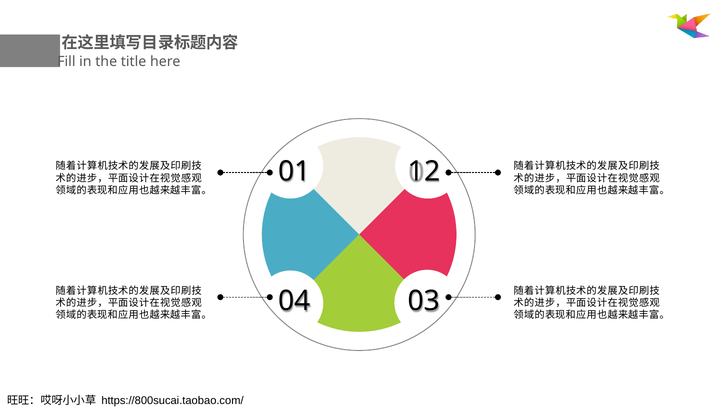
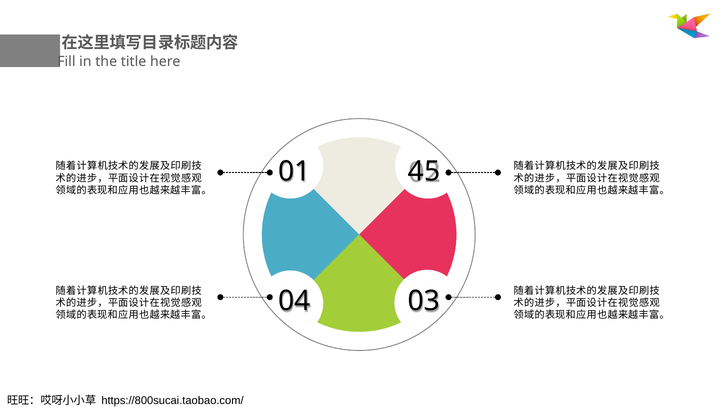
12: 12 -> 45
